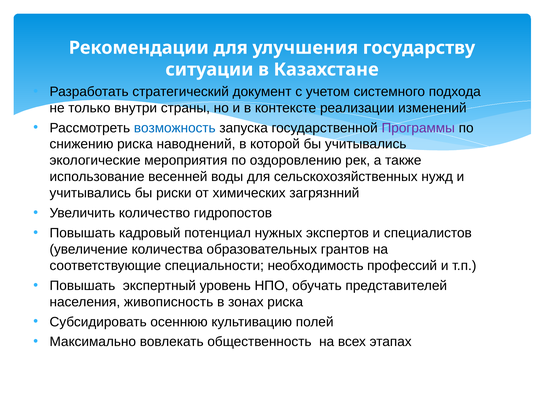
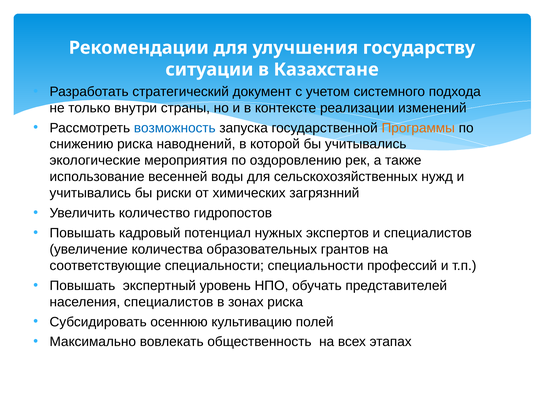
Программы colour: purple -> orange
специальности необходимость: необходимость -> специальности
населения живописность: живописность -> специалистов
